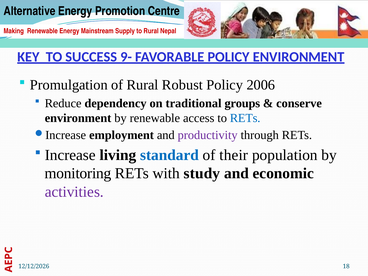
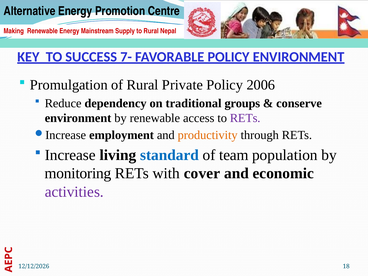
9-: 9- -> 7-
Robust: Robust -> Private
RETs at (245, 118) colour: blue -> purple
productivity colour: purple -> orange
their: their -> team
study: study -> cover
